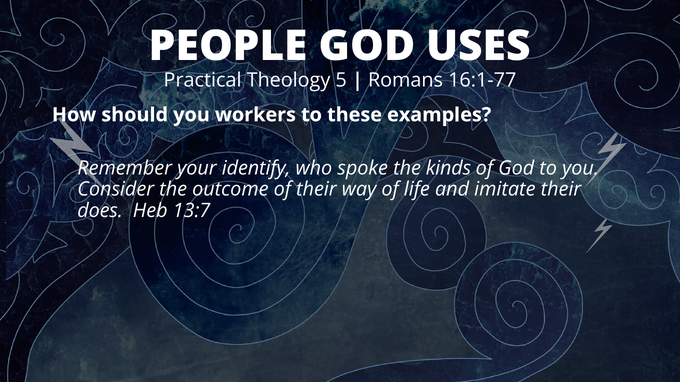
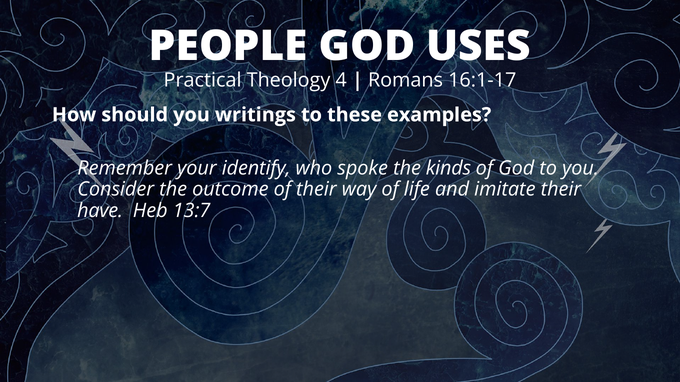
5: 5 -> 4
16:1-77: 16:1-77 -> 16:1-17
workers: workers -> writings
does: does -> have
